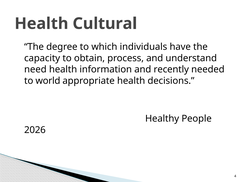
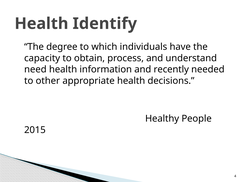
Cultural: Cultural -> Identify
world: world -> other
2026: 2026 -> 2015
